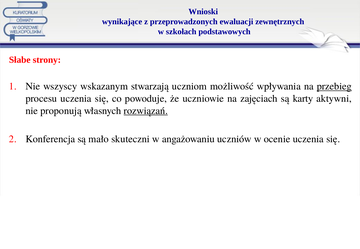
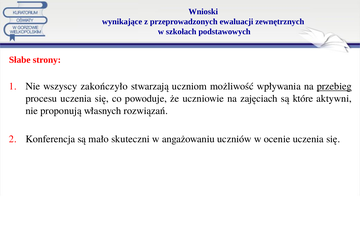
wskazanym: wskazanym -> zakończyło
karty: karty -> które
rozwiązań underline: present -> none
